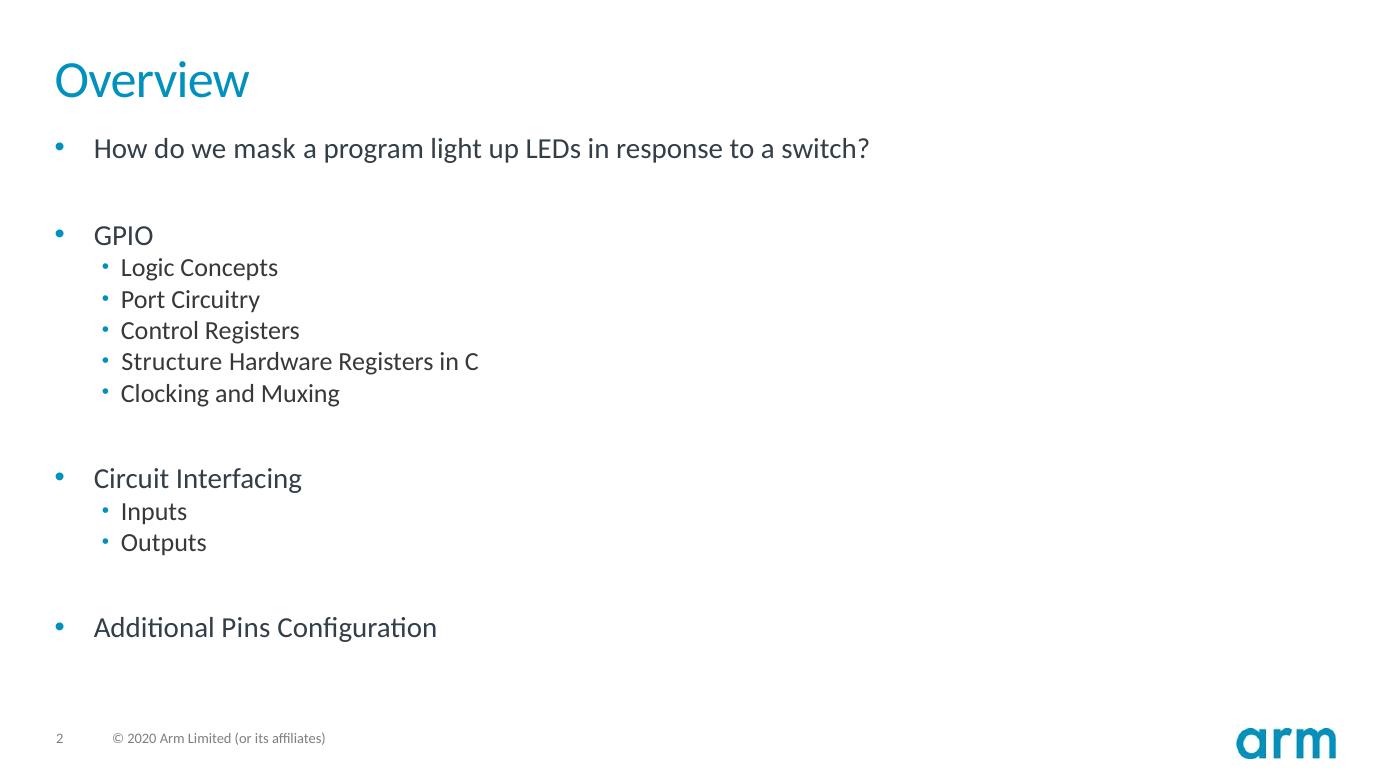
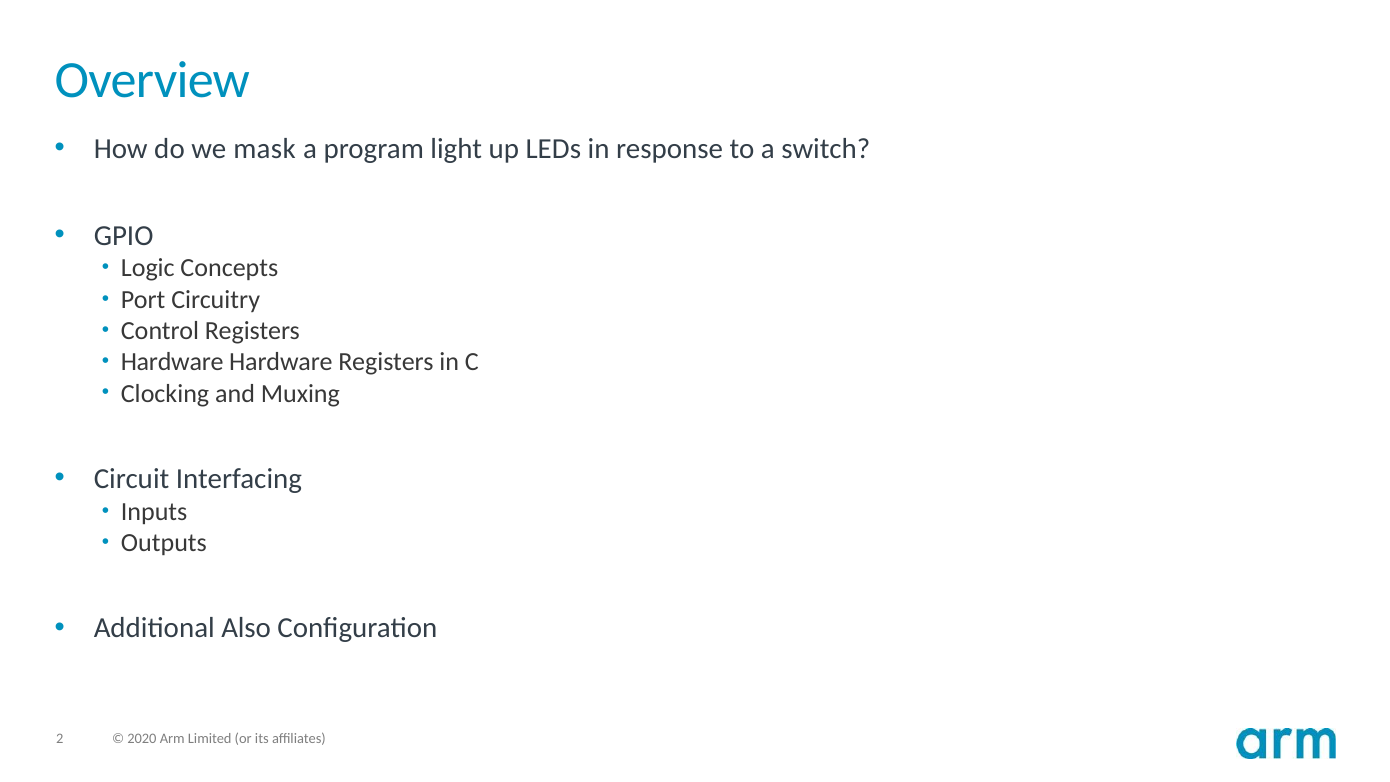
Structure at (172, 362): Structure -> Hardware
Pins: Pins -> Also
